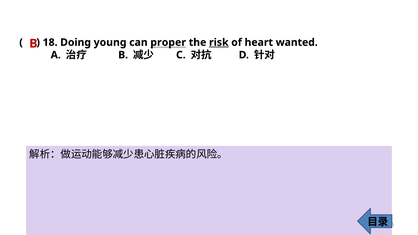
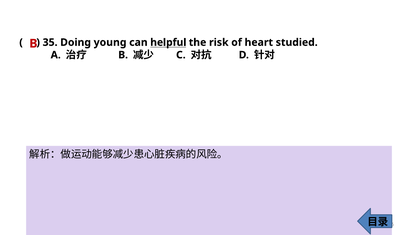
18: 18 -> 35
proper: proper -> helpful
risk underline: present -> none
wanted: wanted -> studied
